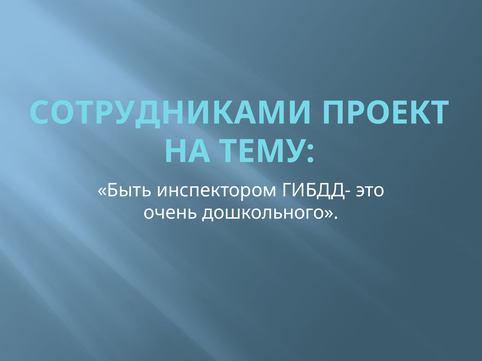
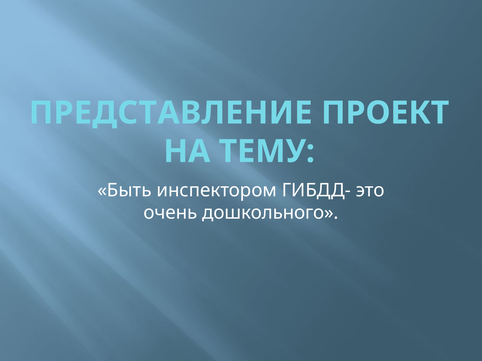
СОТРУДНИКАМИ: СОТРУДНИКАМИ -> ПРЕДСТАВЛЕНИЕ
